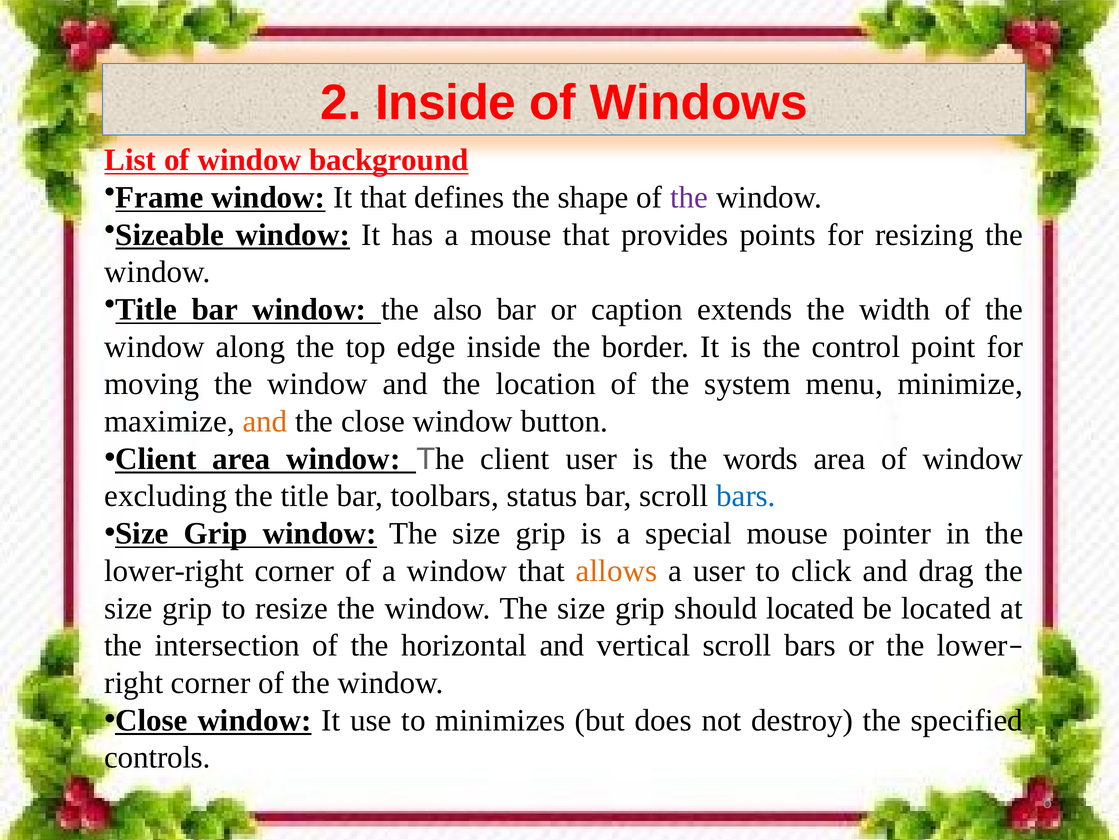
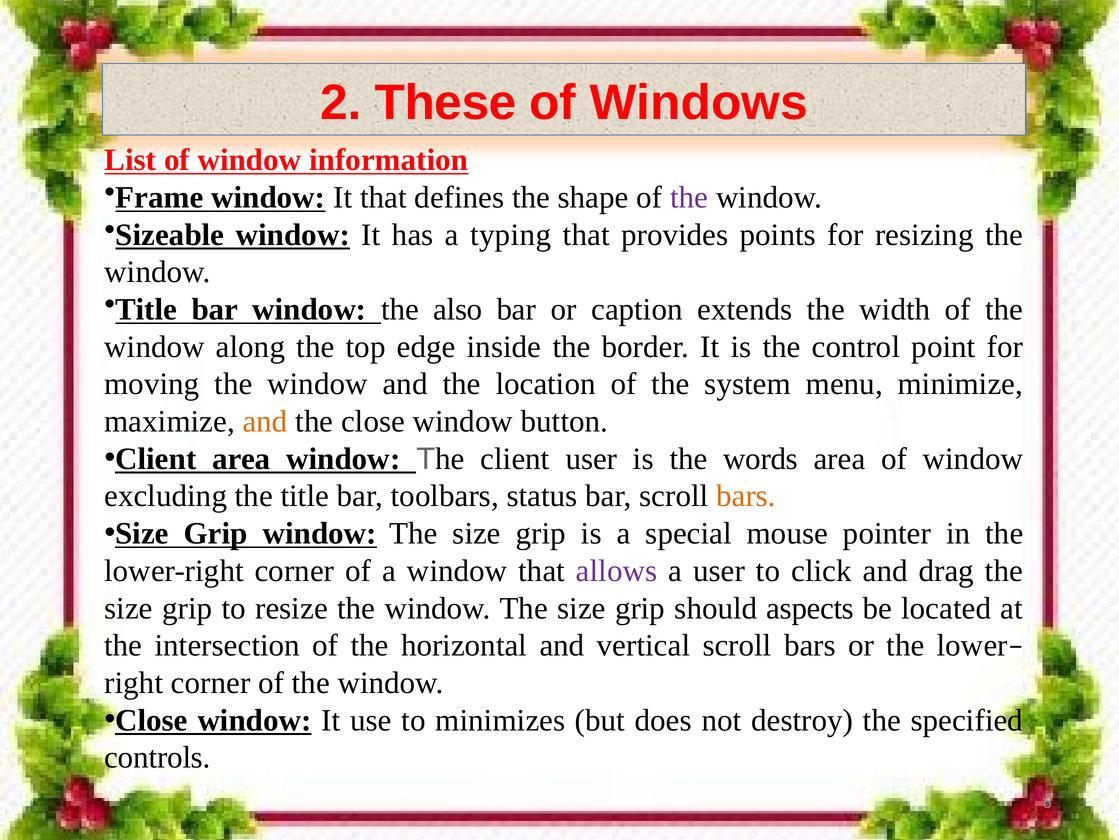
2 Inside: Inside -> These
background: background -> information
a mouse: mouse -> typing
bars at (746, 496) colour: blue -> orange
allows colour: orange -> purple
should located: located -> aspects
